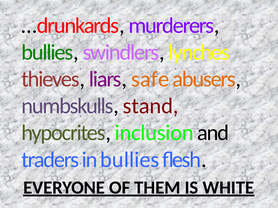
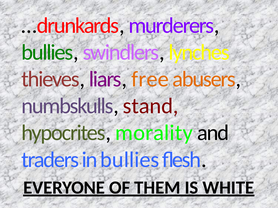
safe: safe -> free
inclusion: inclusion -> morality
